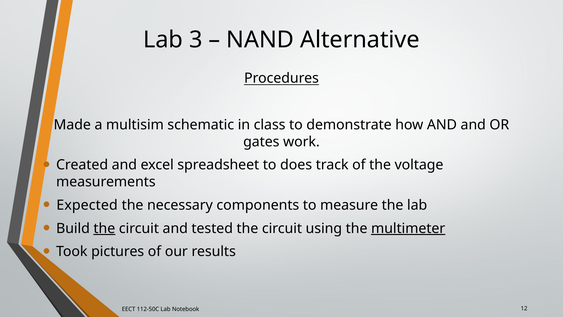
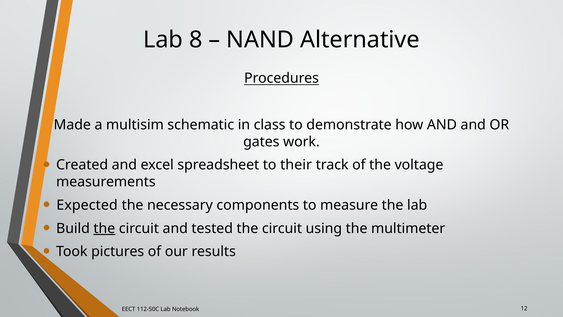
3: 3 -> 8
does: does -> their
multimeter underline: present -> none
